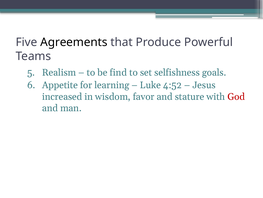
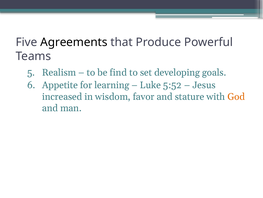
selfishness: selfishness -> developing
4:52: 4:52 -> 5:52
God colour: red -> orange
